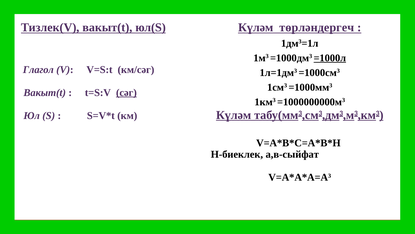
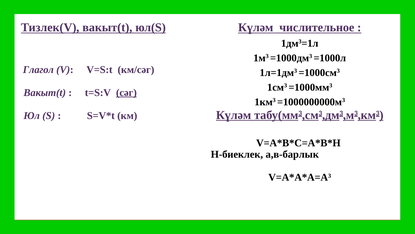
төрләндергеч: төрләндергеч -> числительное
=1000л underline: present -> none
а,в-сыйфат: а,в-сыйфат -> а,в-барлык
